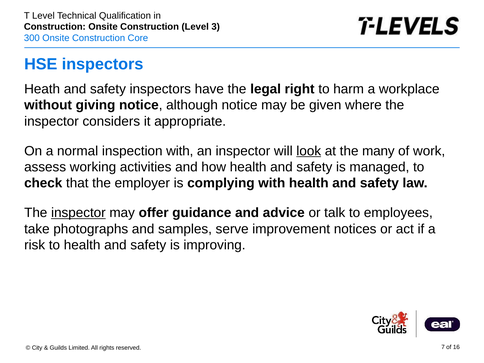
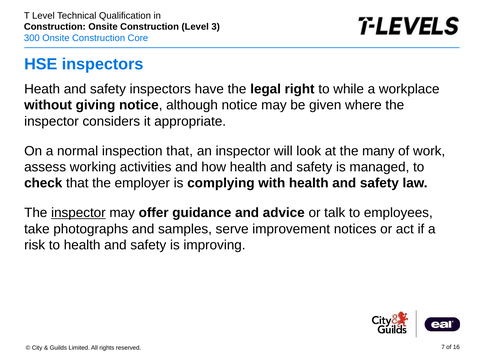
harm: harm -> while
inspection with: with -> that
look underline: present -> none
